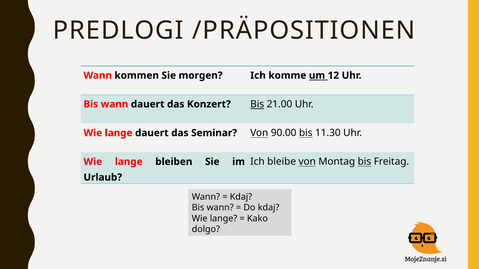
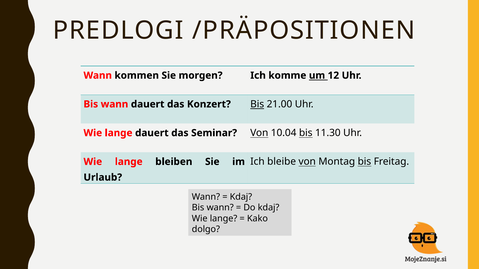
90.00: 90.00 -> 10.04
